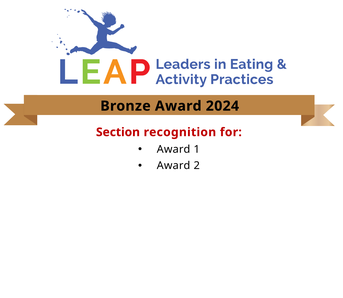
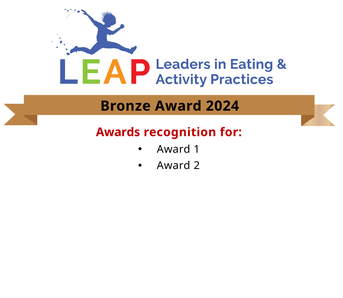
Section: Section -> Awards
